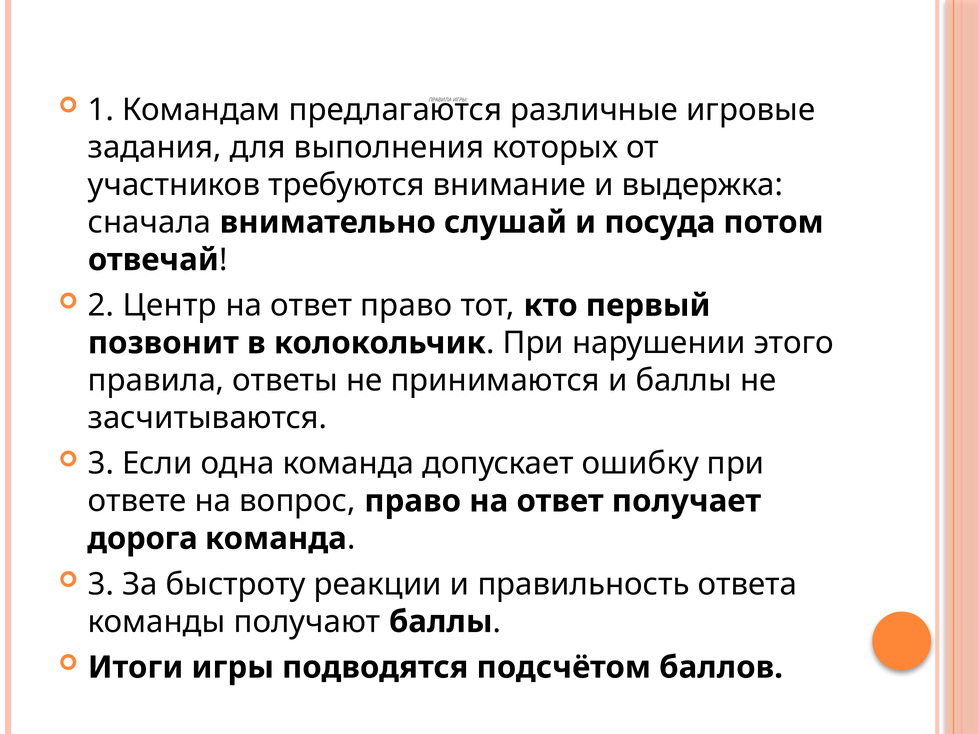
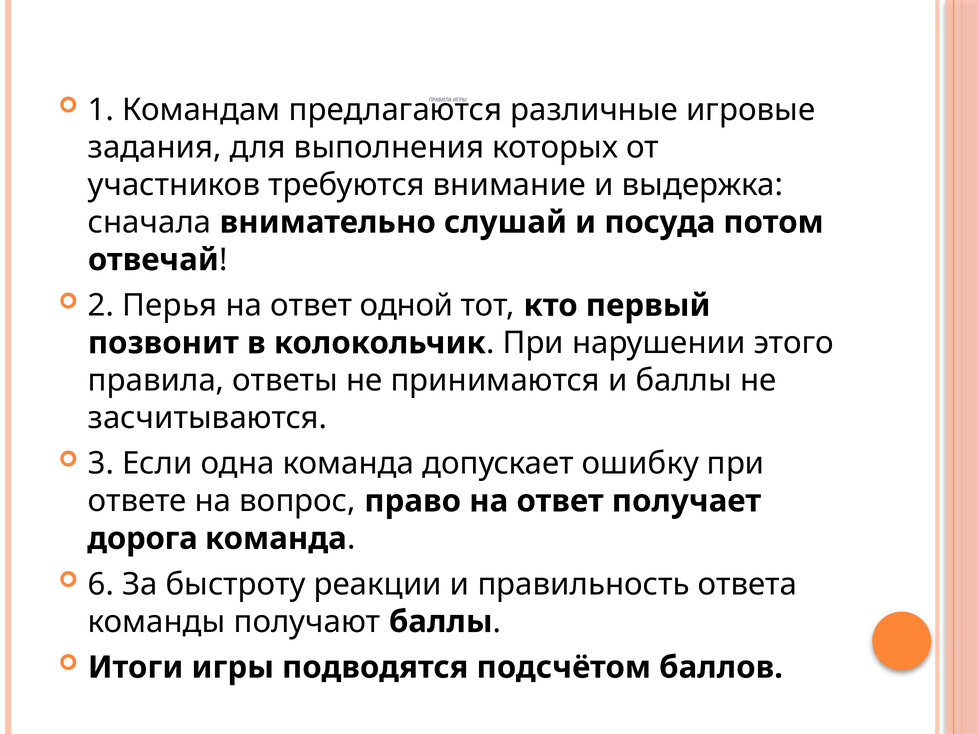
Центр: Центр -> Перья
ответ право: право -> одной
3 at (101, 584): 3 -> 6
